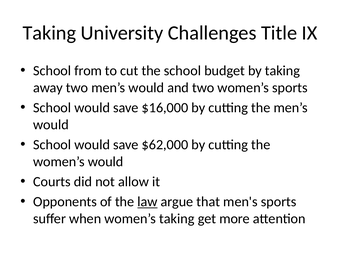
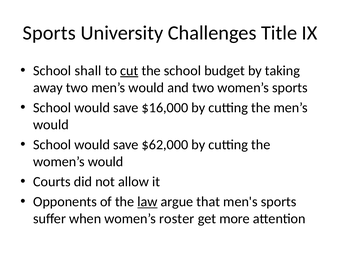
Taking at (49, 33): Taking -> Sports
from: from -> shall
cut underline: none -> present
women’s taking: taking -> roster
